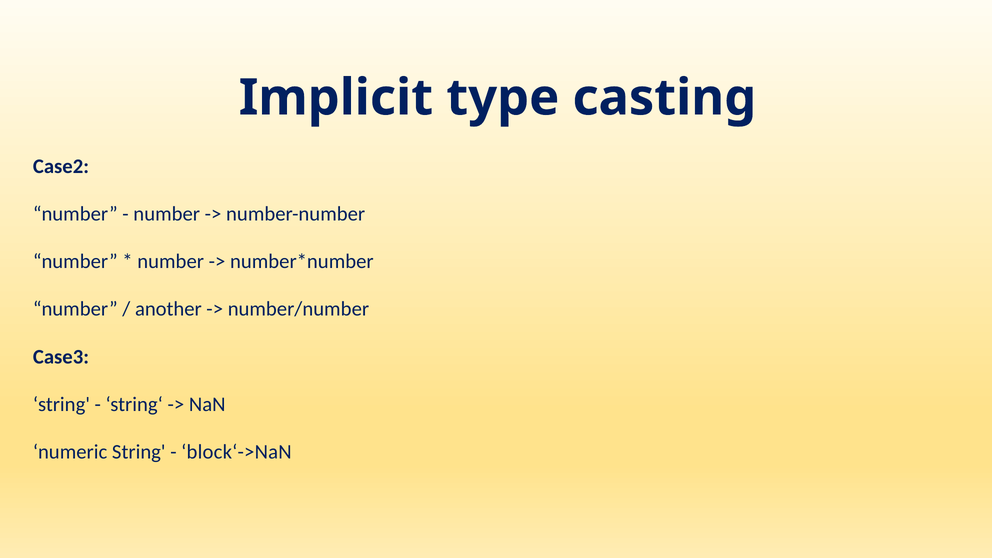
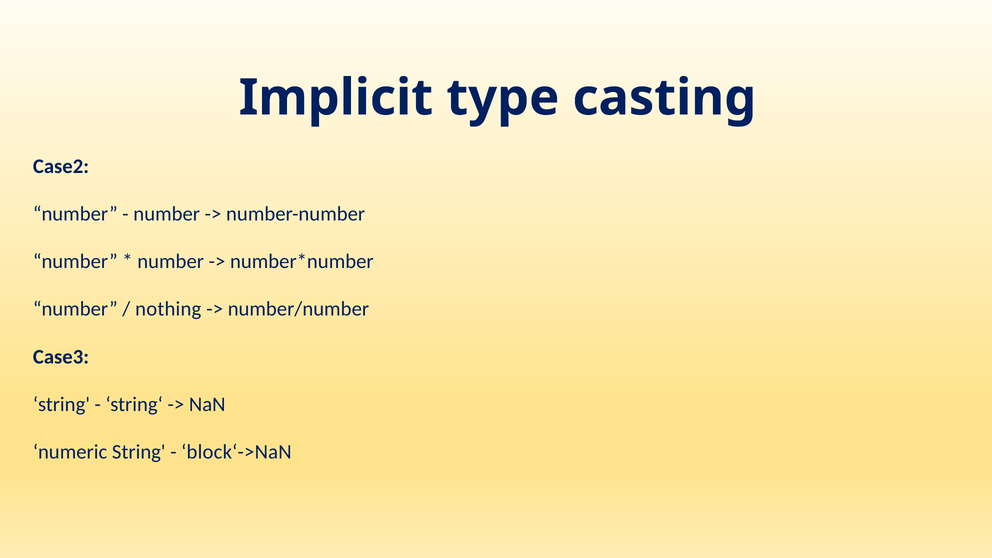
another: another -> nothing
